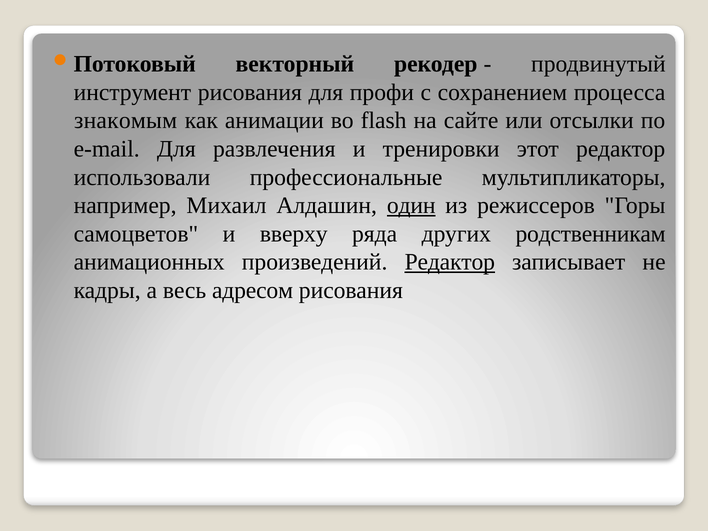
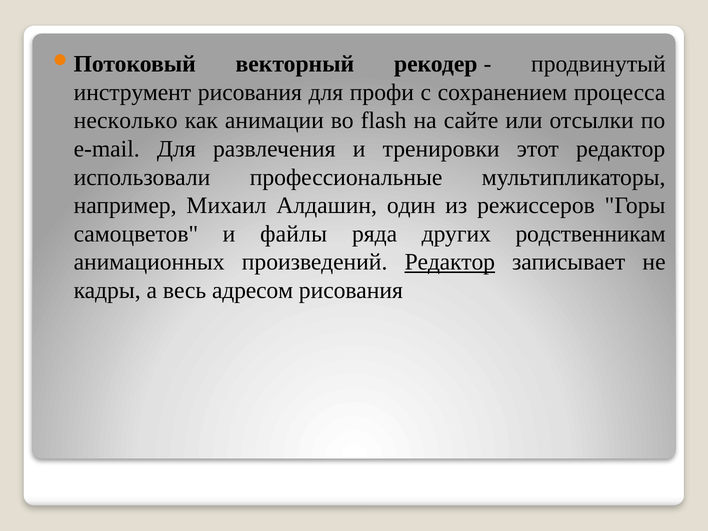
знакомым: знакомым -> несколько
один underline: present -> none
вверху: вверху -> файлы
